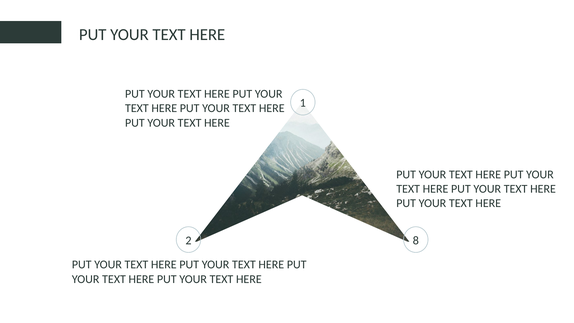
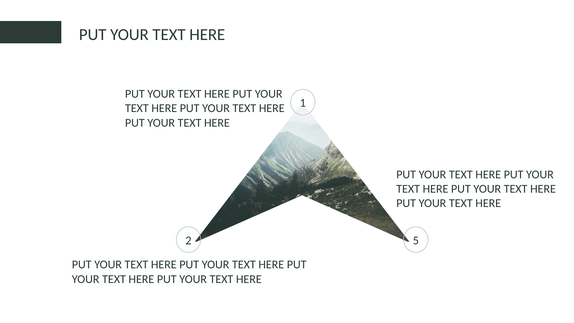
8: 8 -> 5
